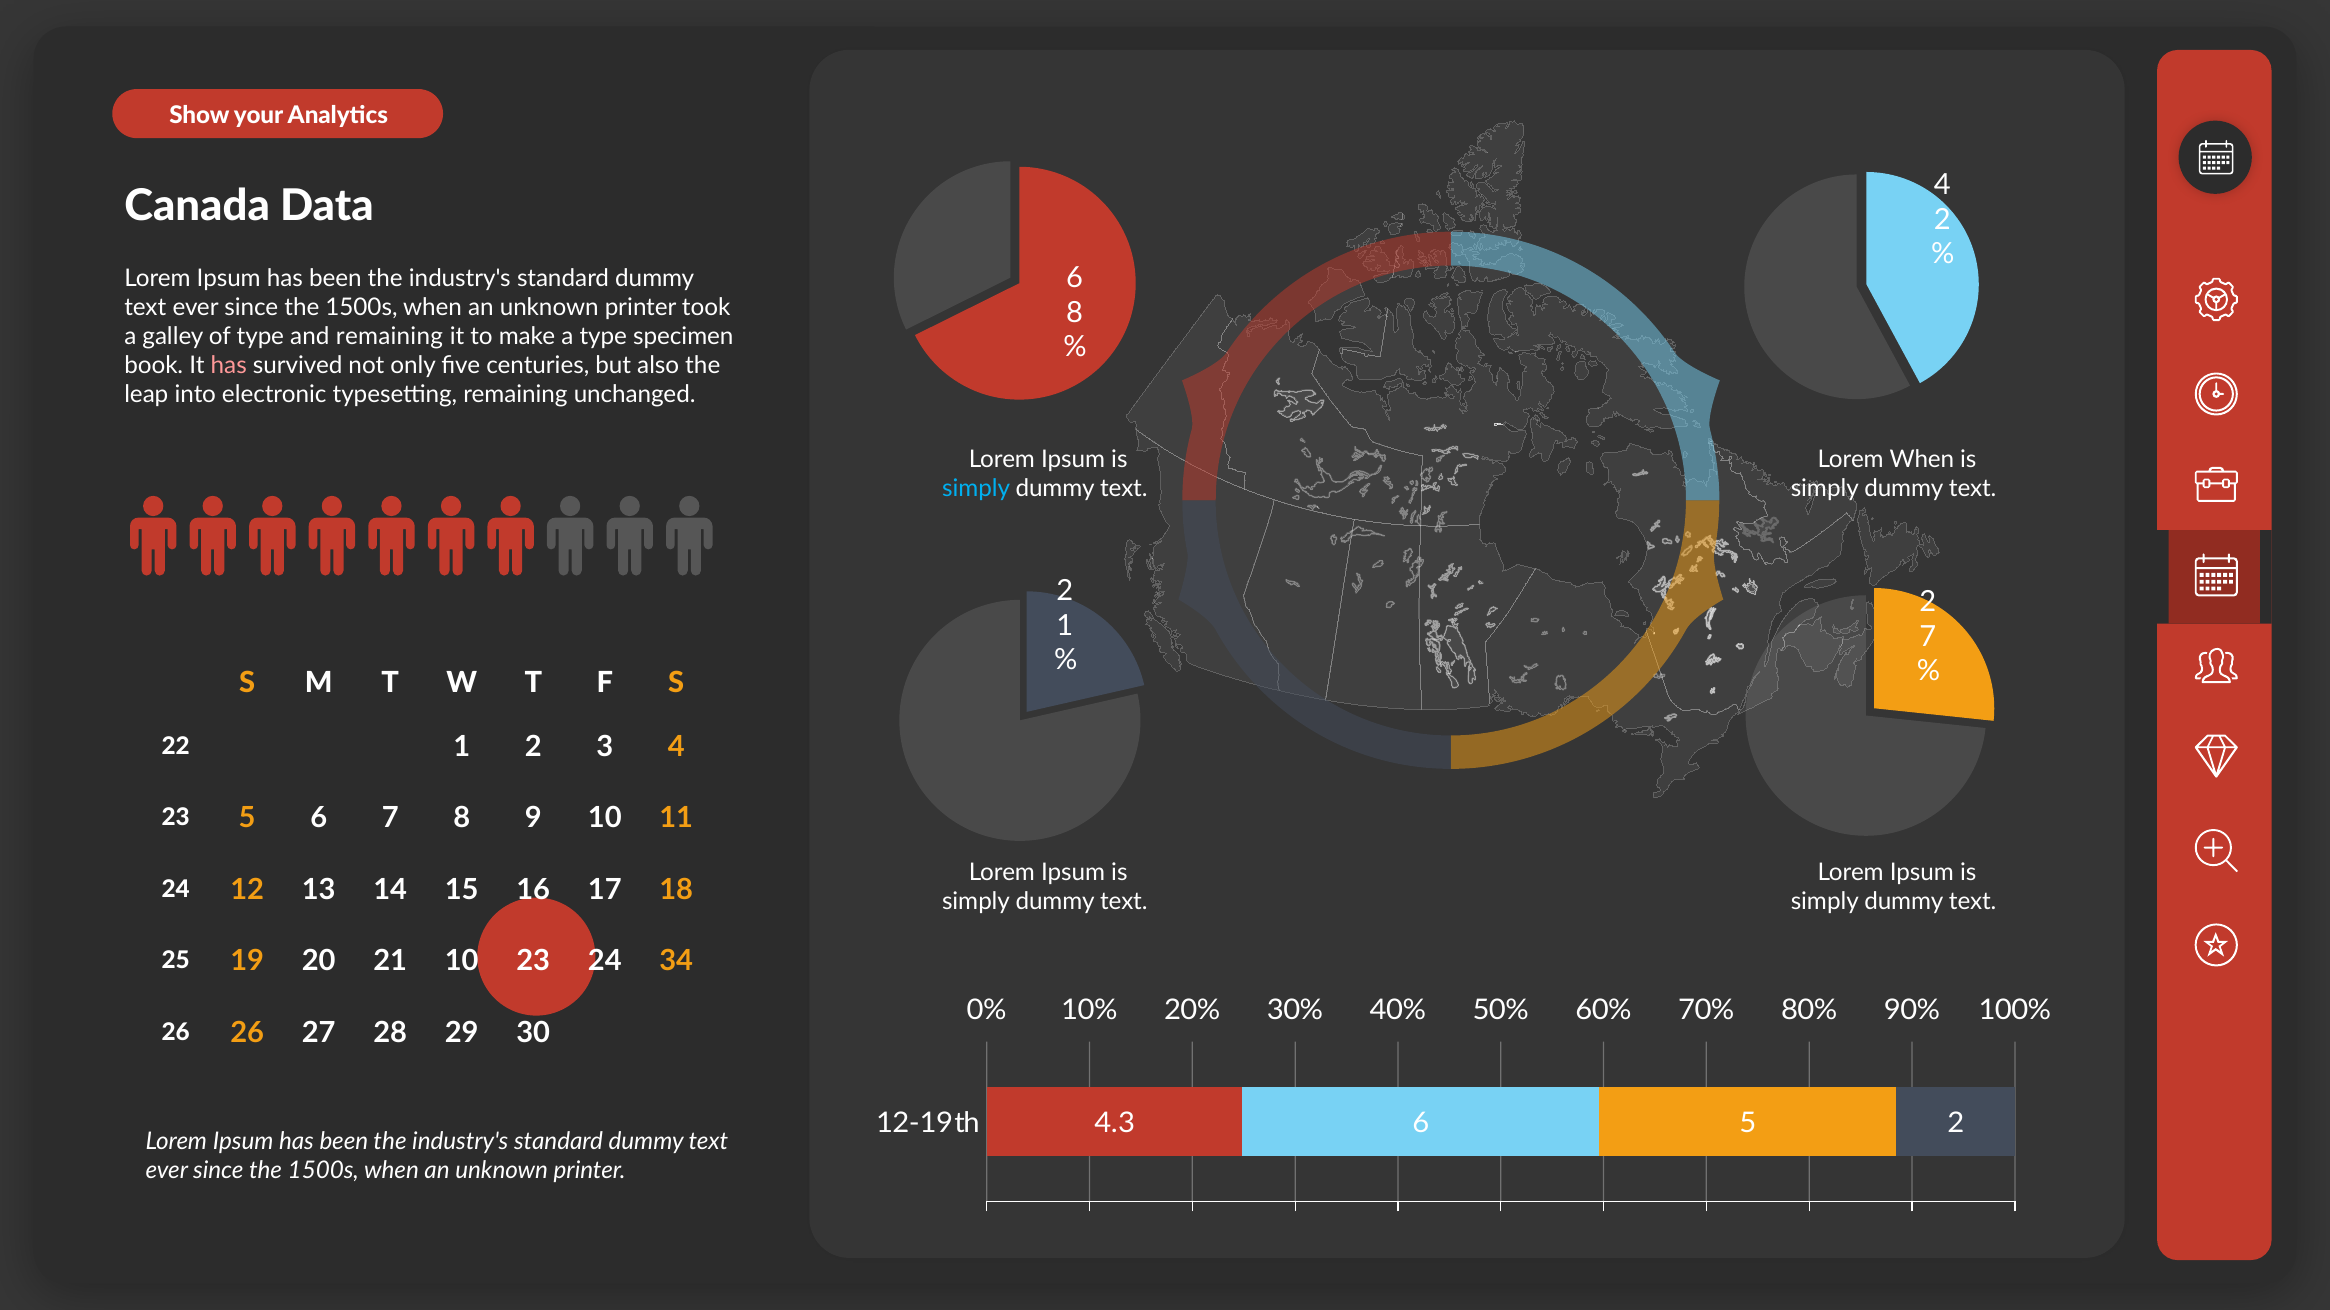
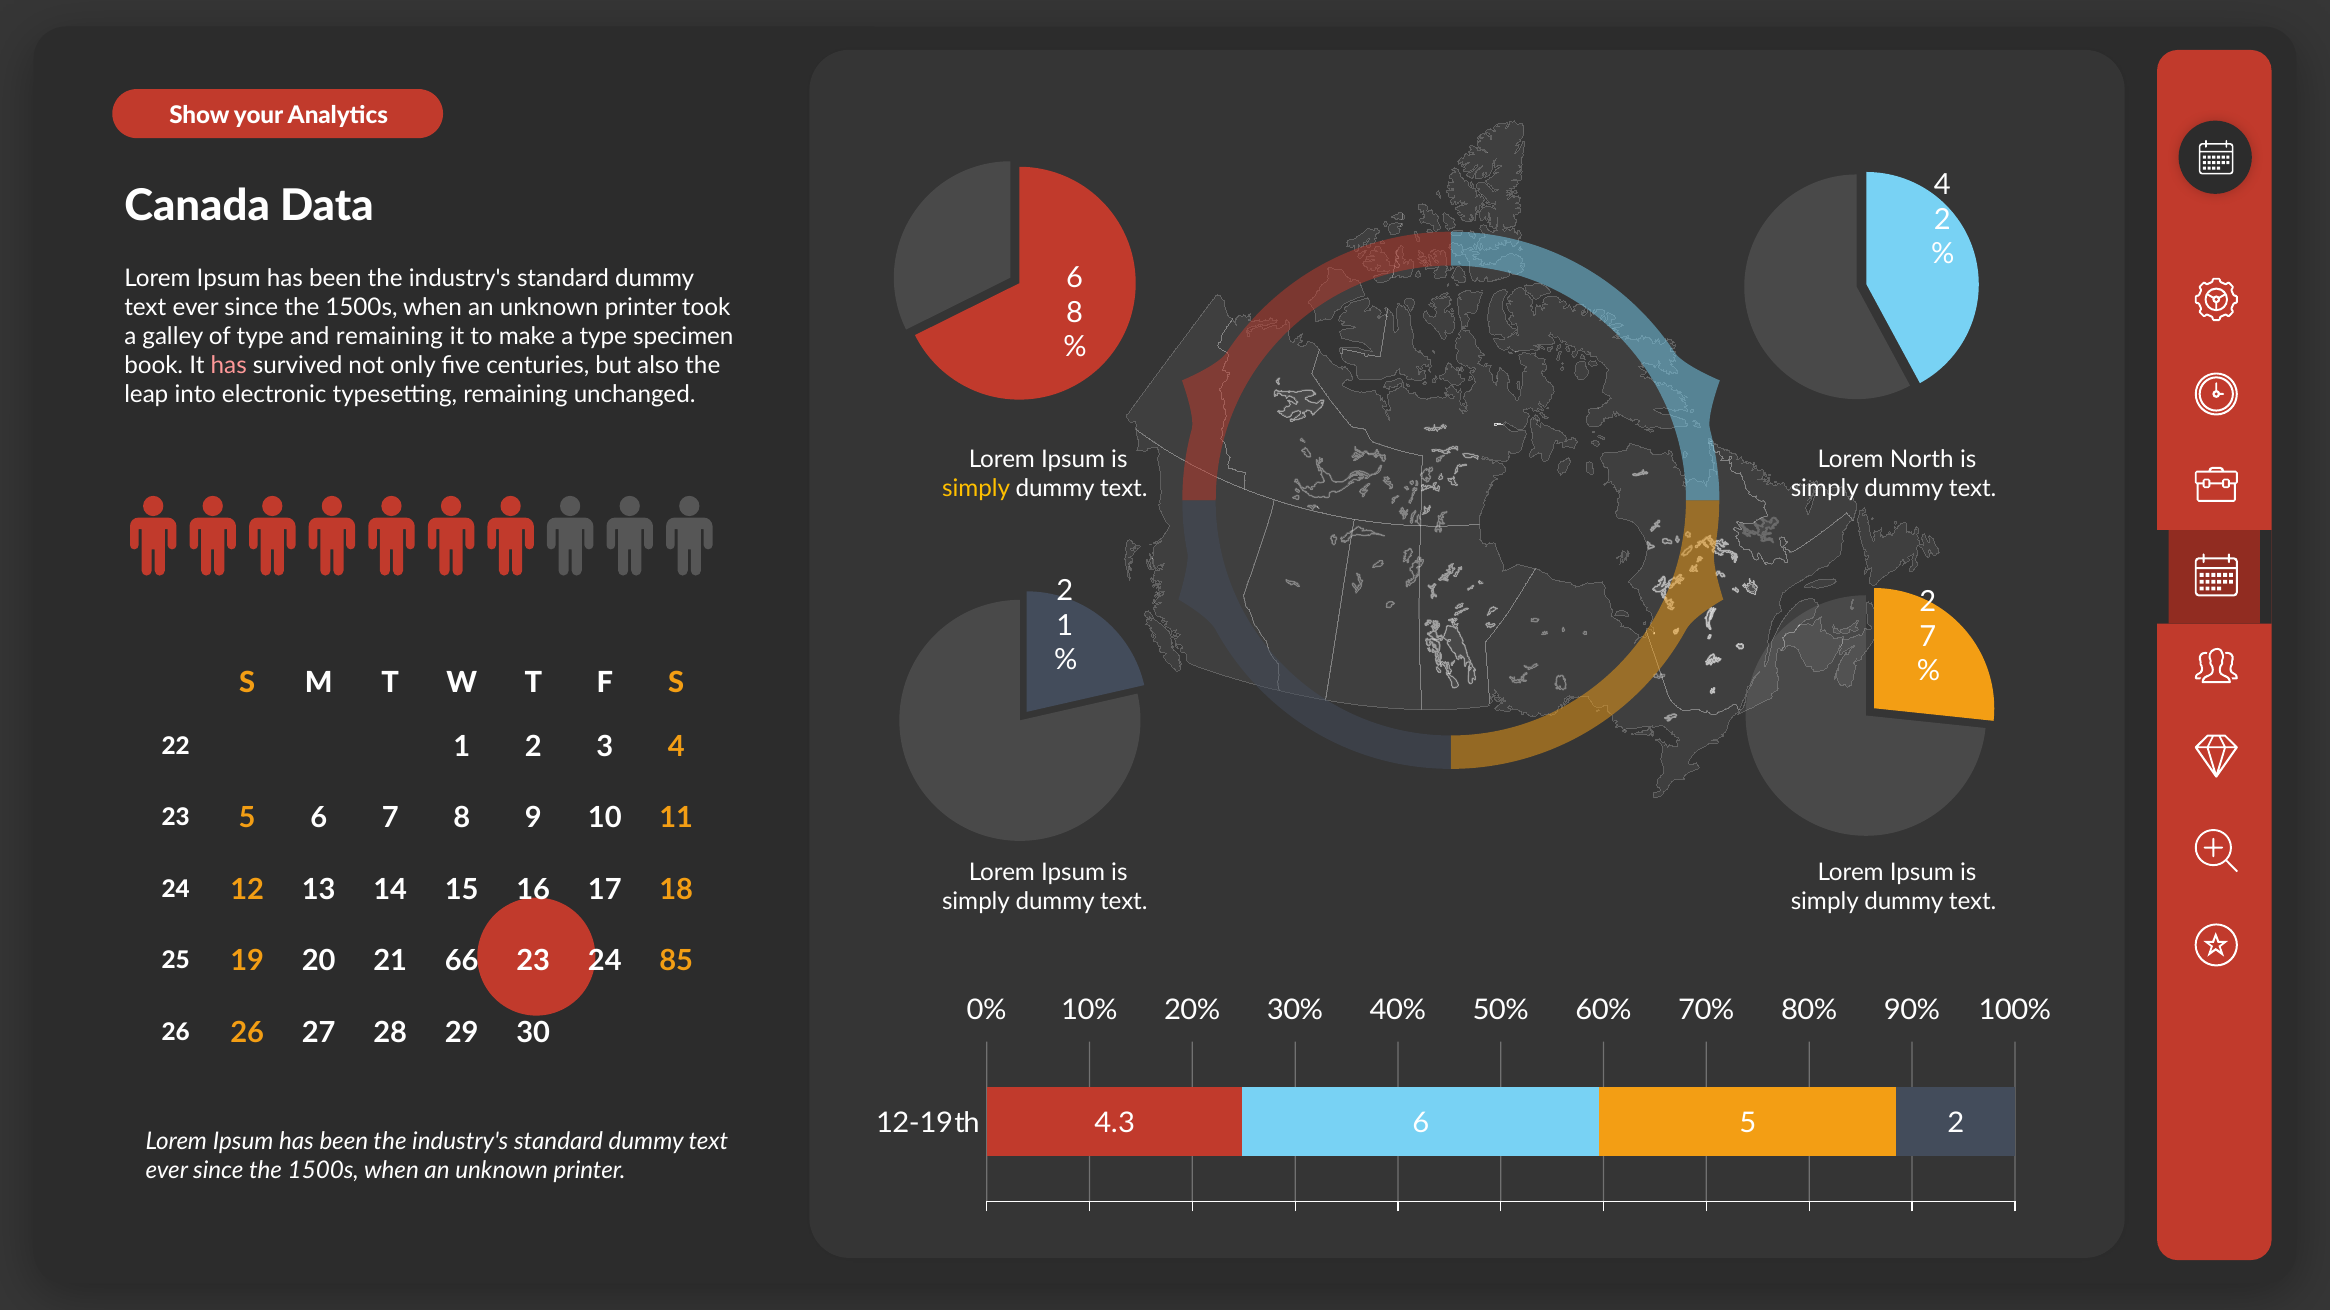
Lorem When: When -> North
simply at (976, 489) colour: light blue -> yellow
21 10: 10 -> 66
34: 34 -> 85
